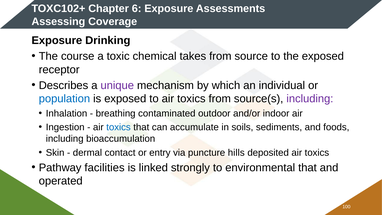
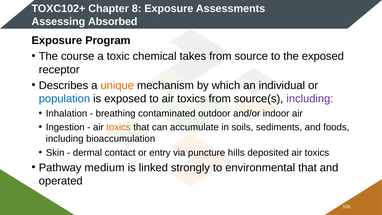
6: 6 -> 8
Coverage: Coverage -> Absorbed
Drinking: Drinking -> Program
unique colour: purple -> orange
toxics at (119, 127) colour: blue -> orange
facilities: facilities -> medium
